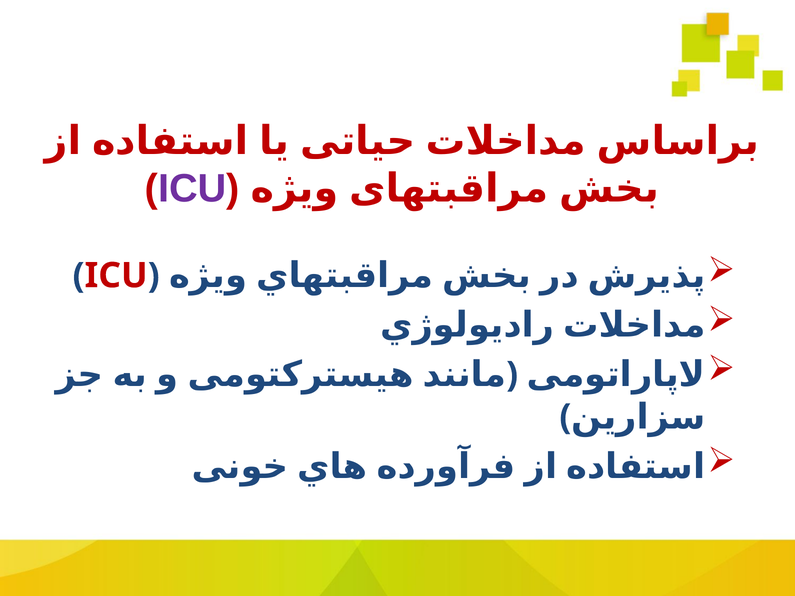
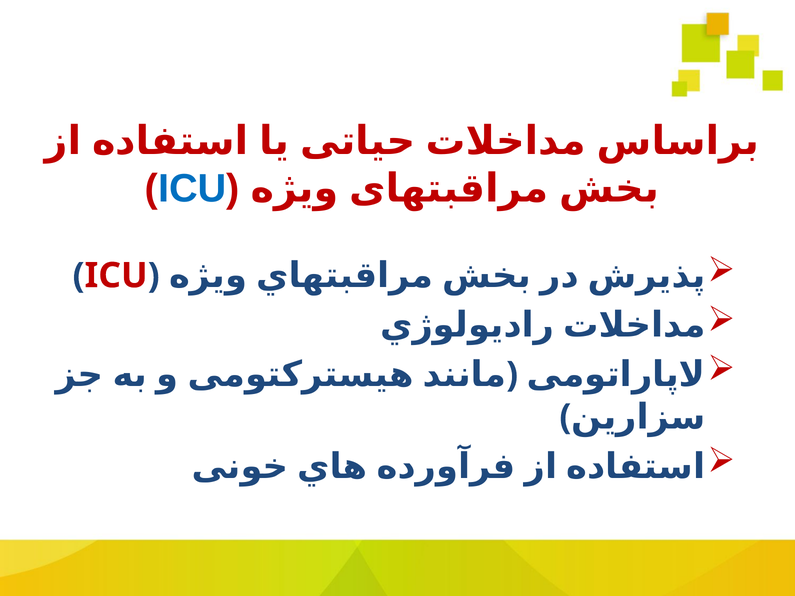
ICU at (192, 189) colour: purple -> blue
